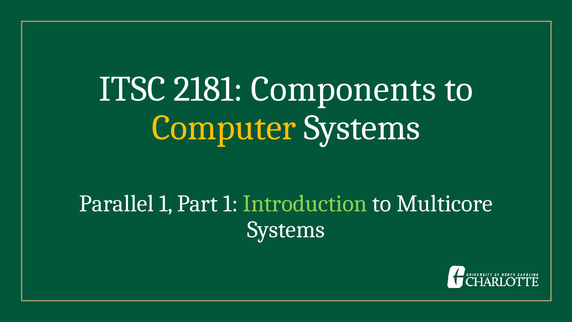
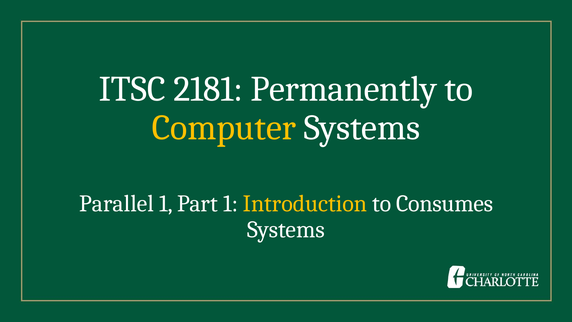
Components: Components -> Permanently
Introduction colour: light green -> yellow
Multicore: Multicore -> Consumes
